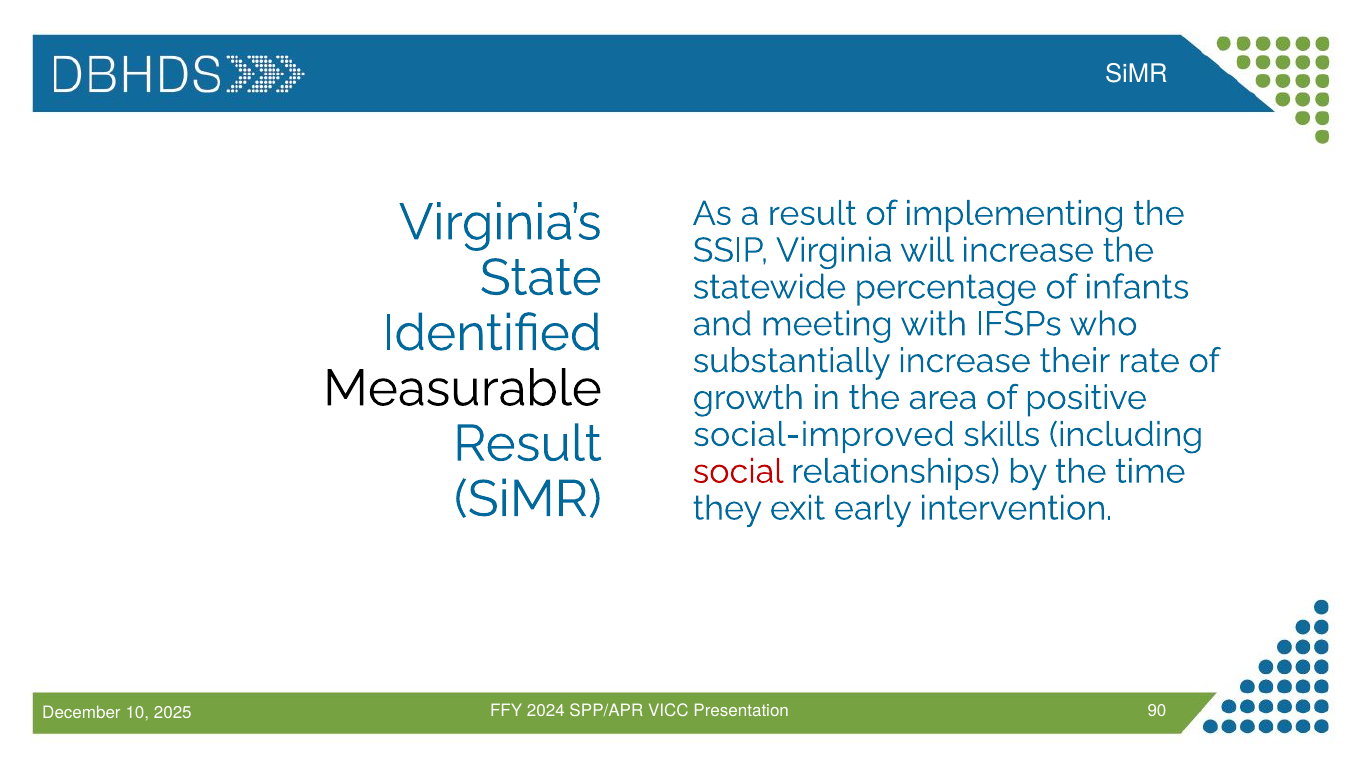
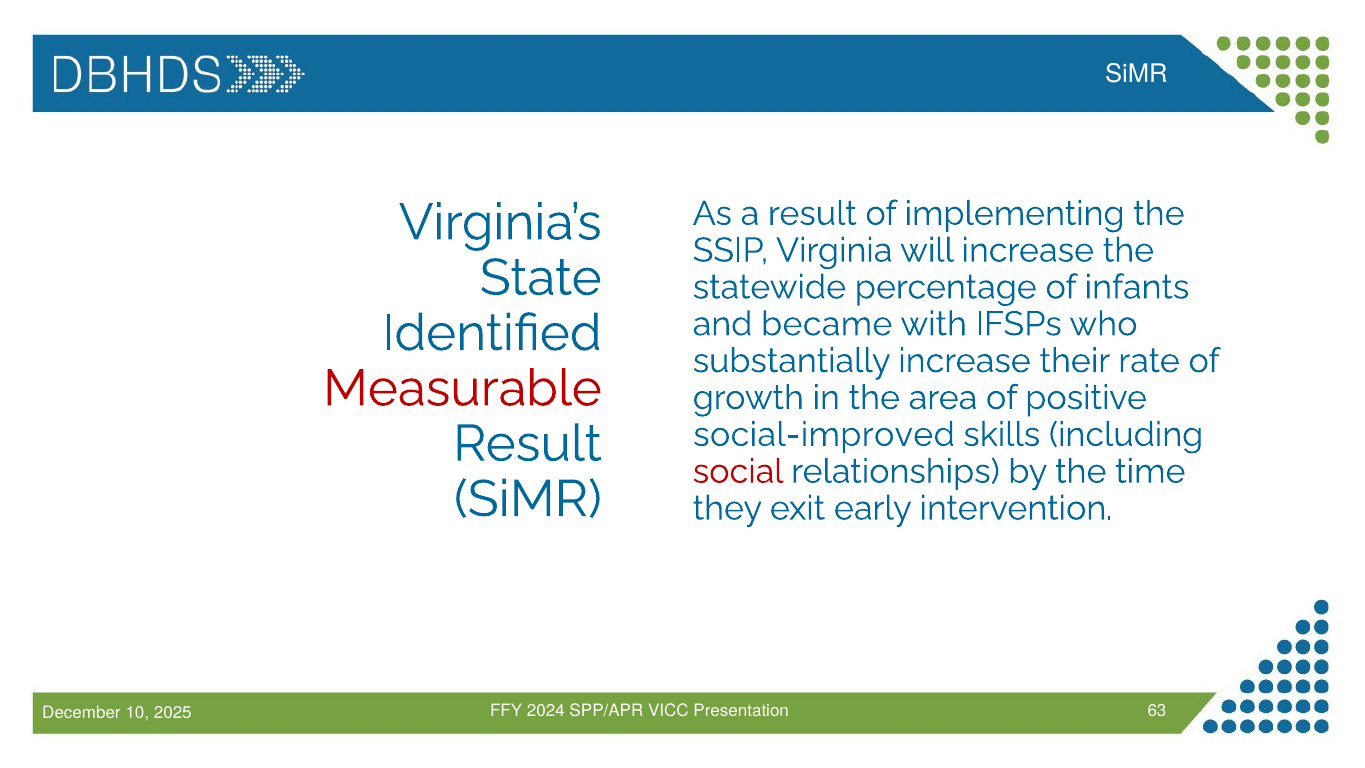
meeting: meeting -> became
Measurable colour: black -> red
90: 90 -> 63
